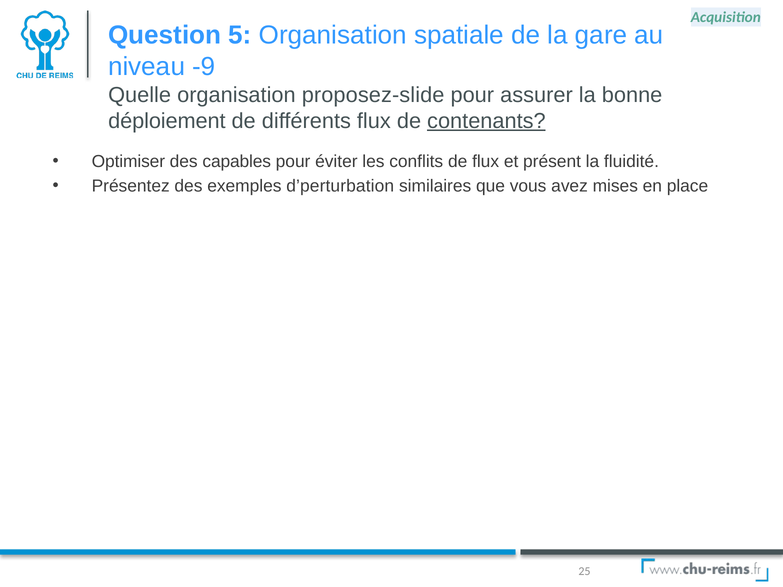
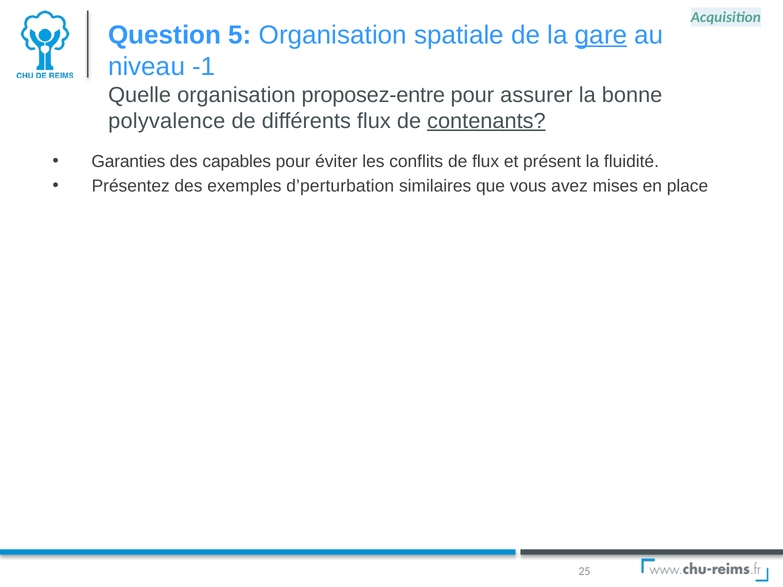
gare underline: none -> present
-9: -9 -> -1
proposez-slide: proposez-slide -> proposez-entre
déploiement: déploiement -> polyvalence
Optimiser: Optimiser -> Garanties
